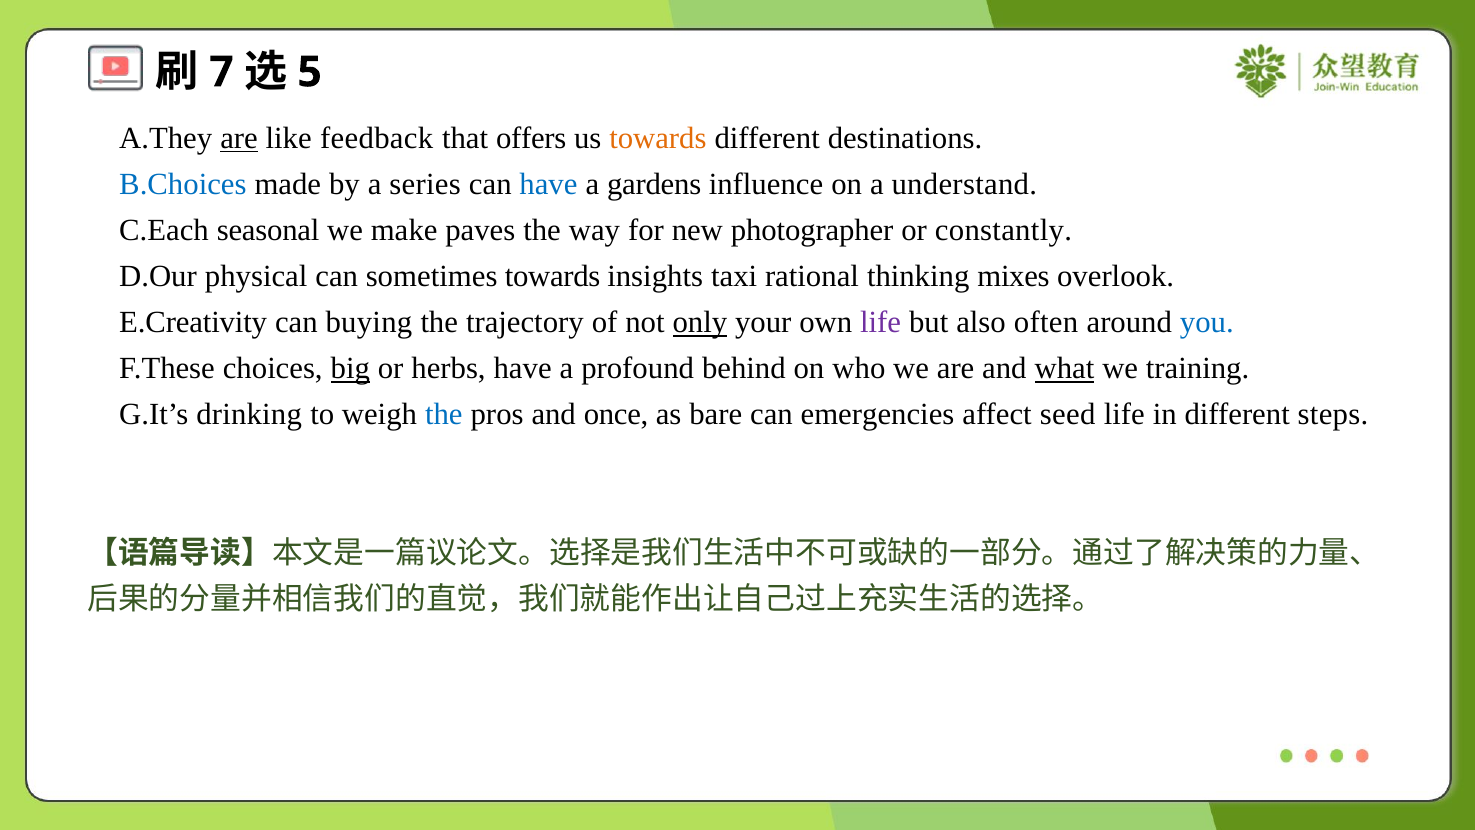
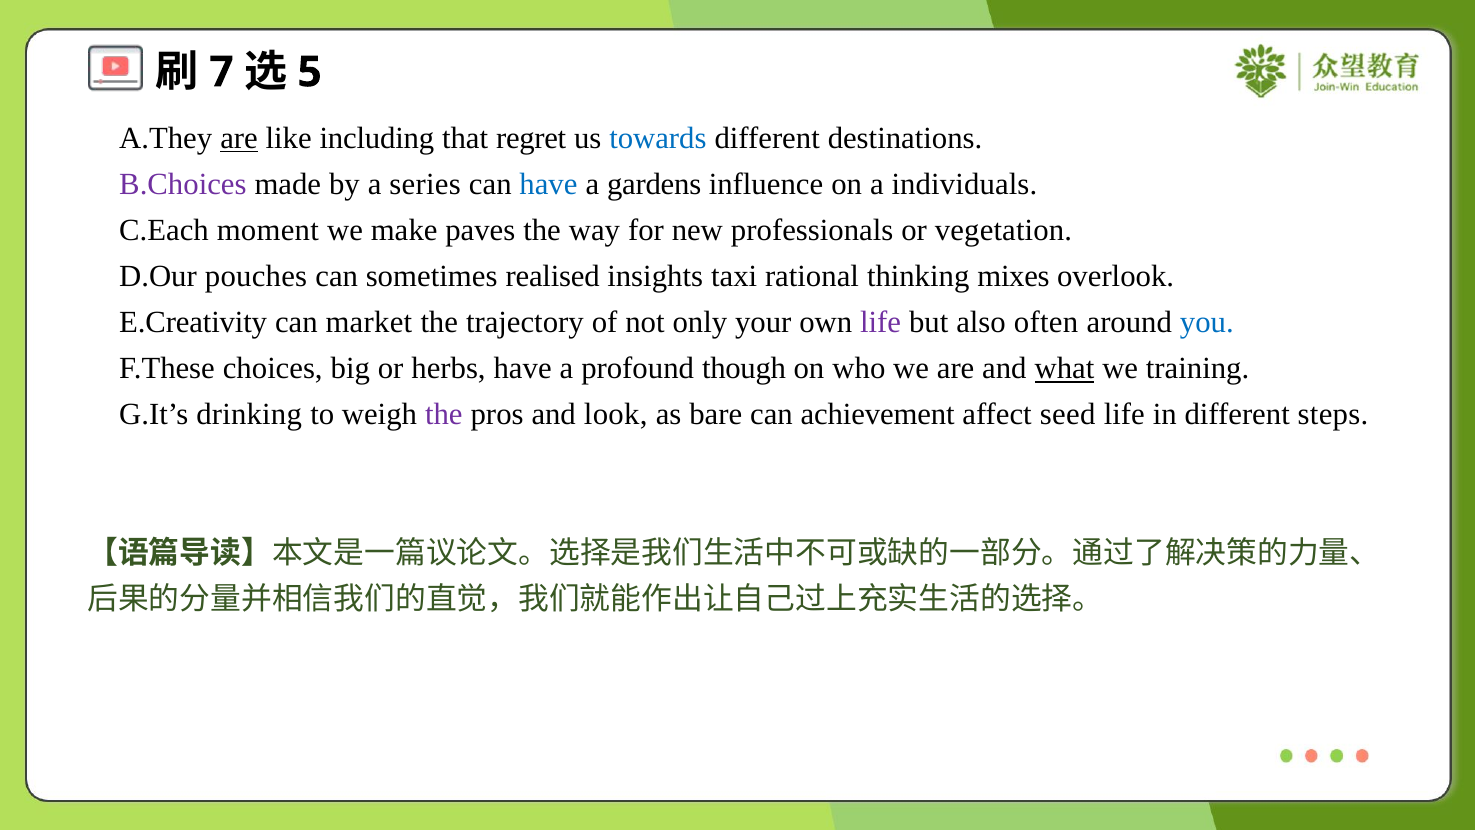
feedback: feedback -> including
offers: offers -> regret
towards at (658, 138) colour: orange -> blue
B.Choices colour: blue -> purple
understand: understand -> individuals
seasonal: seasonal -> moment
photographer: photographer -> professionals
constantly: constantly -> vegetation
physical: physical -> pouches
sometimes towards: towards -> realised
buying: buying -> market
only underline: present -> none
big underline: present -> none
behind: behind -> though
the at (444, 415) colour: blue -> purple
once: once -> look
emergencies: emergencies -> achievement
